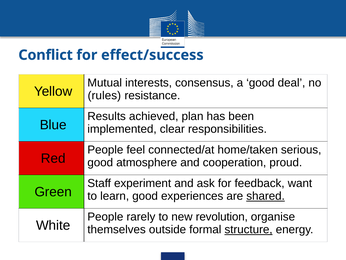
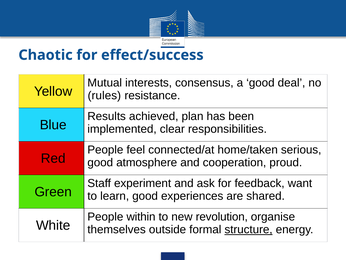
Conflict: Conflict -> Chaotic
shared underline: present -> none
rarely: rarely -> within
